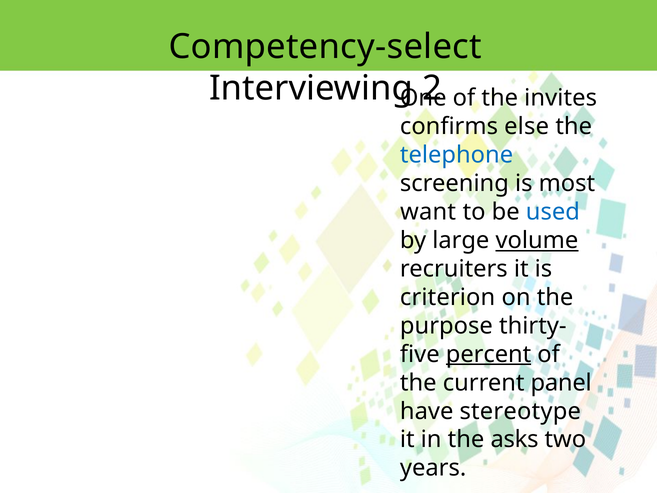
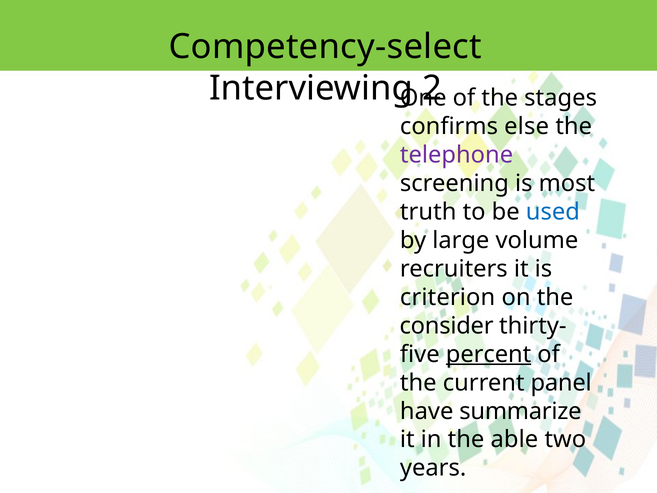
invites: invites -> stages
telephone colour: blue -> purple
want: want -> truth
volume underline: present -> none
purpose: purpose -> consider
stereotype: stereotype -> summarize
asks: asks -> able
